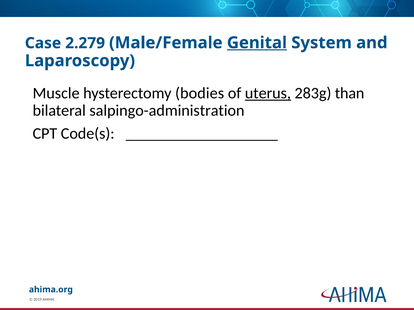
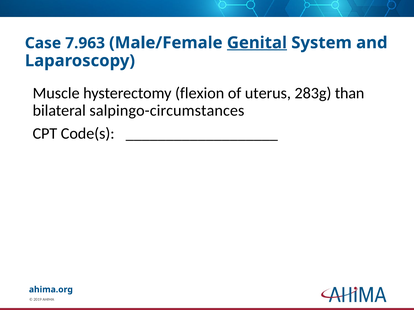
2.279: 2.279 -> 7.963
bodies: bodies -> flexion
uterus underline: present -> none
salpingo-administration: salpingo-administration -> salpingo-circumstances
